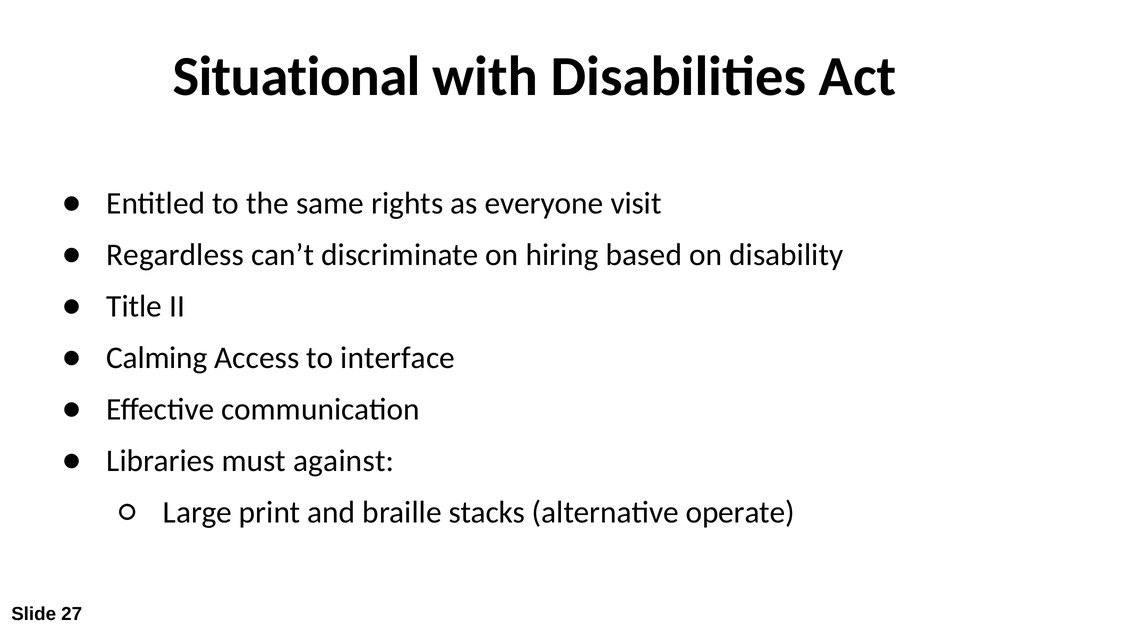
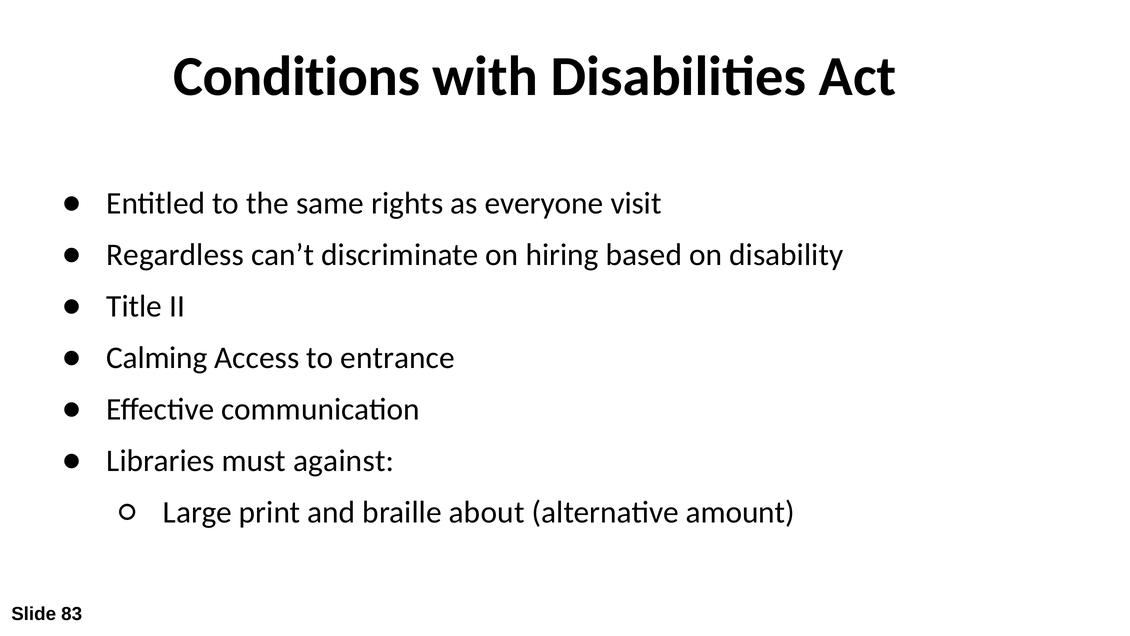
Situational: Situational -> Conditions
interface: interface -> entrance
stacks: stacks -> about
operate: operate -> amount
27: 27 -> 83
